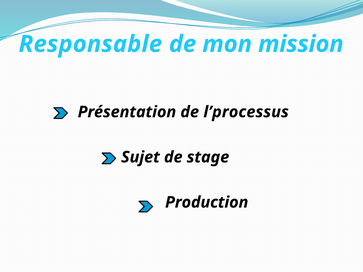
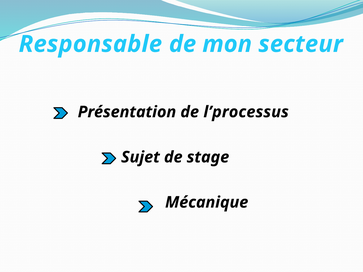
mission: mission -> secteur
Production: Production -> Mécanique
